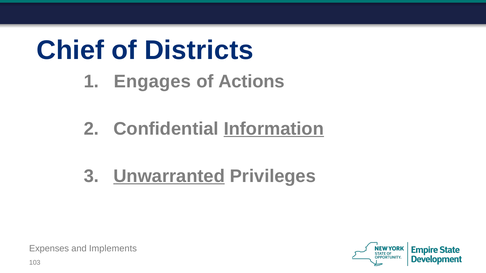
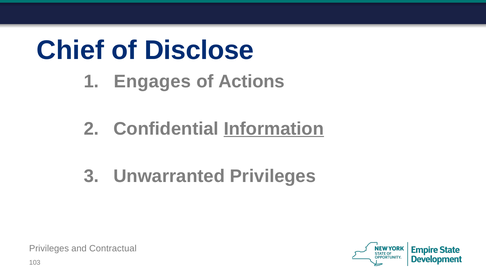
Districts: Districts -> Disclose
Unwarranted underline: present -> none
Expenses at (49, 249): Expenses -> Privileges
Implements: Implements -> Contractual
